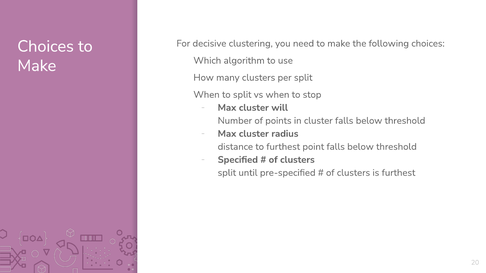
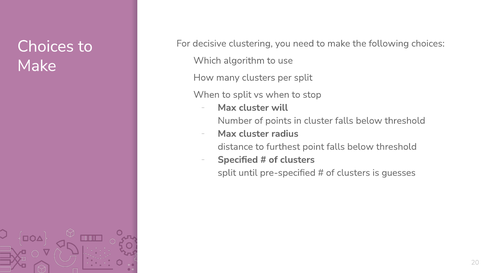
is furthest: furthest -> guesses
